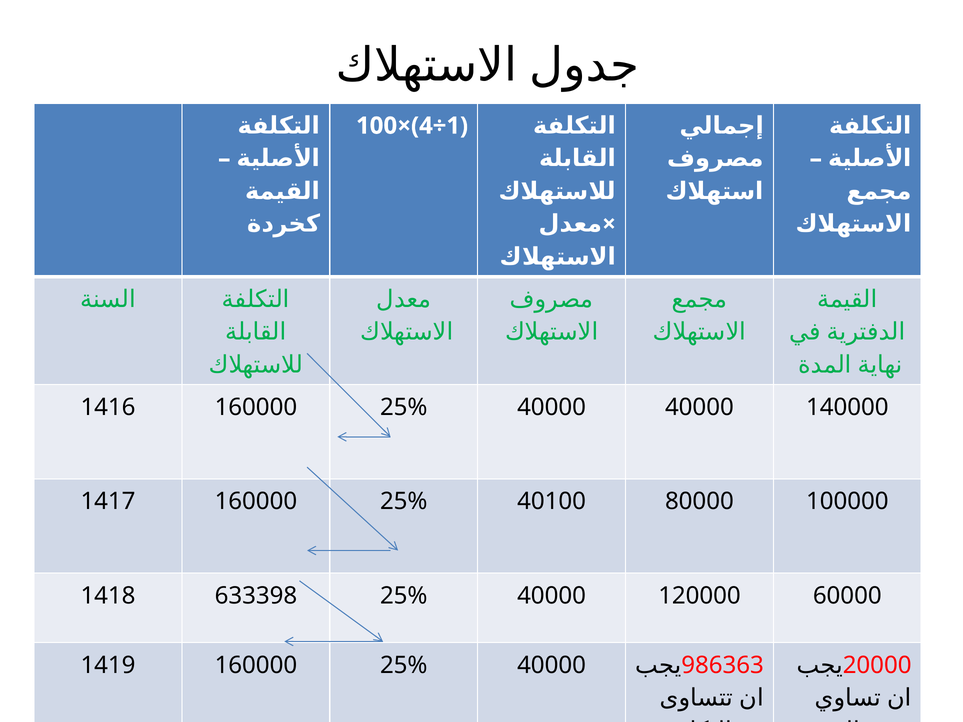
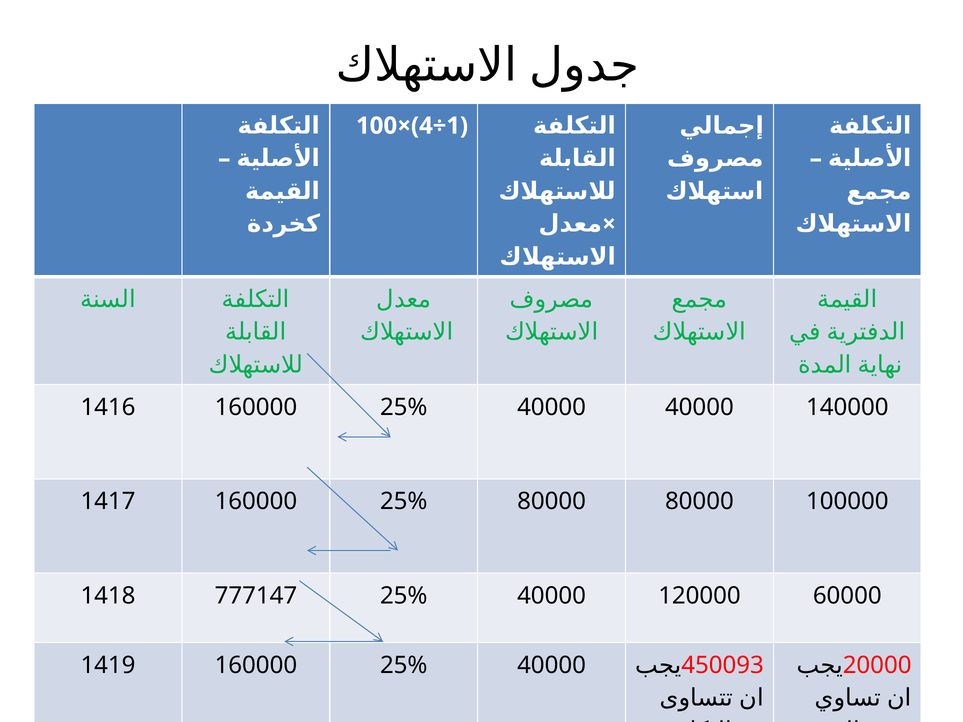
25% 40100: 40100 -> 80000
633398: 633398 -> 777147
986363: 986363 -> 450093
